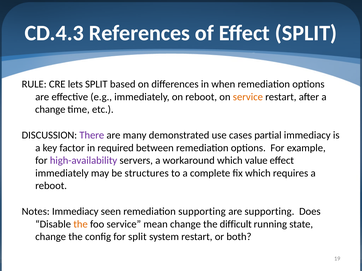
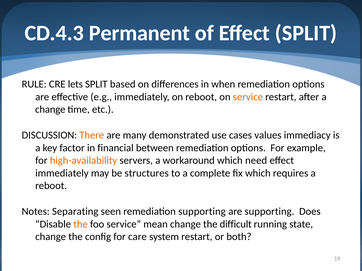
References: References -> Permanent
There colour: purple -> orange
partial: partial -> values
required: required -> financial
high-availability colour: purple -> orange
value: value -> need
Notes Immediacy: Immediacy -> Separating
for split: split -> care
